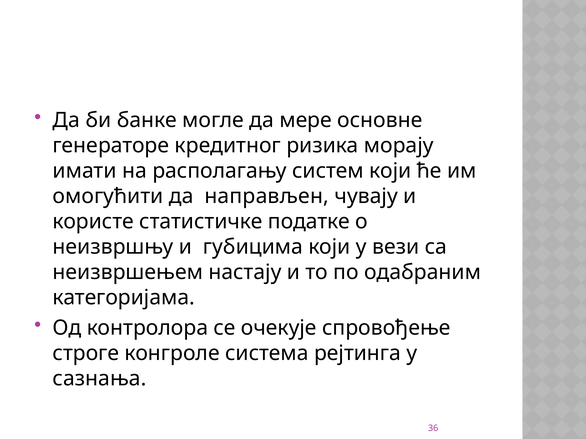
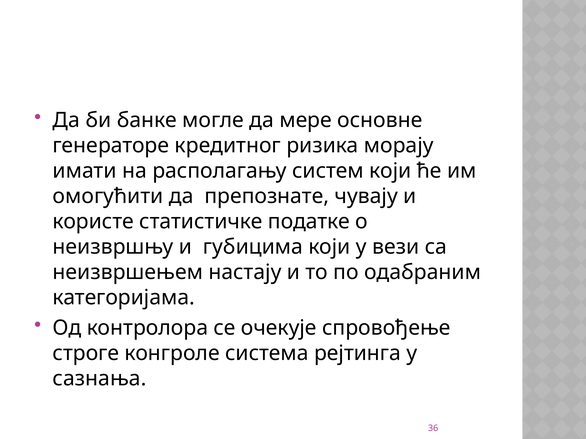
направљен: направљен -> препознате
